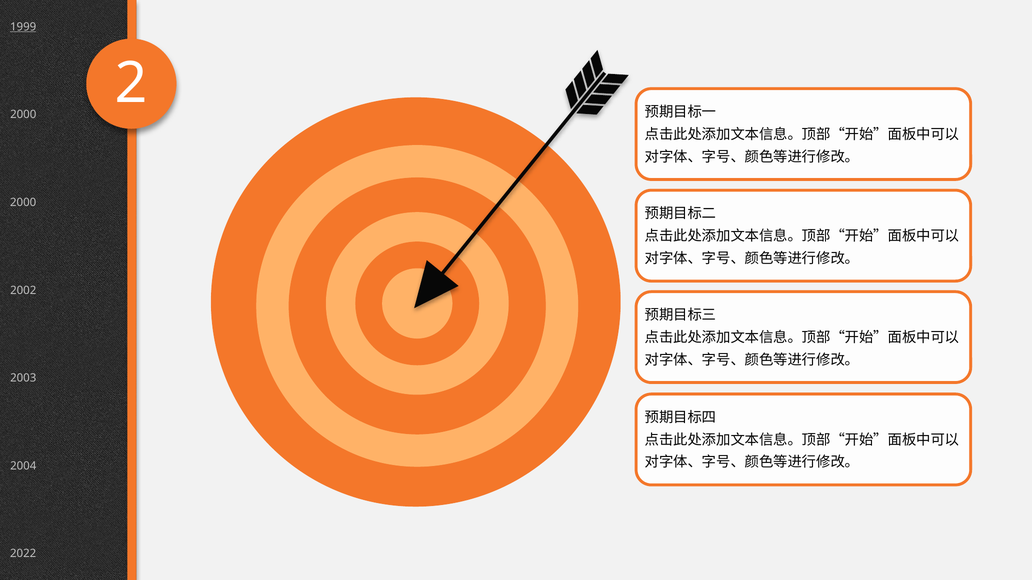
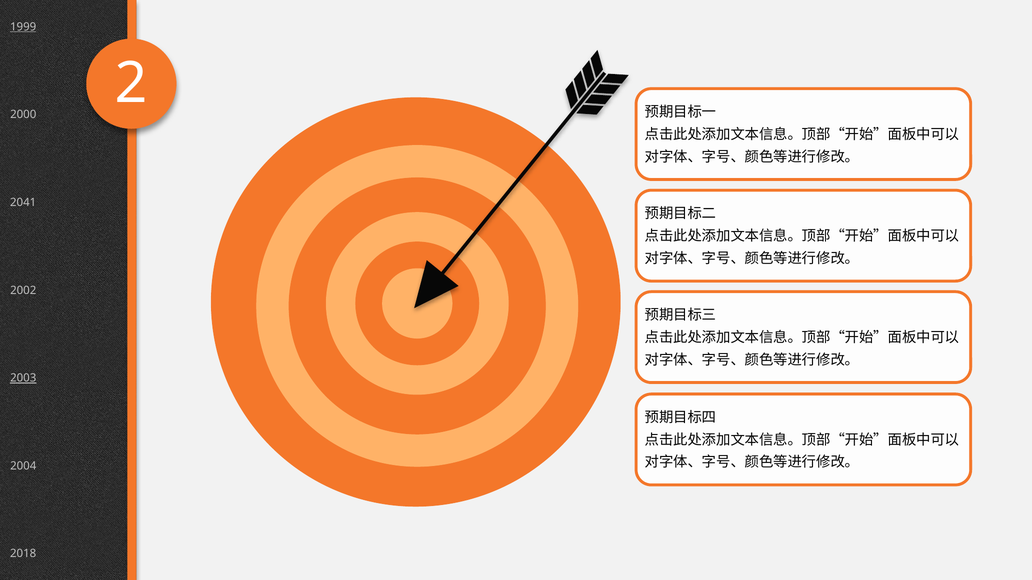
2000 at (23, 203): 2000 -> 2041
2003 underline: none -> present
2022: 2022 -> 2018
